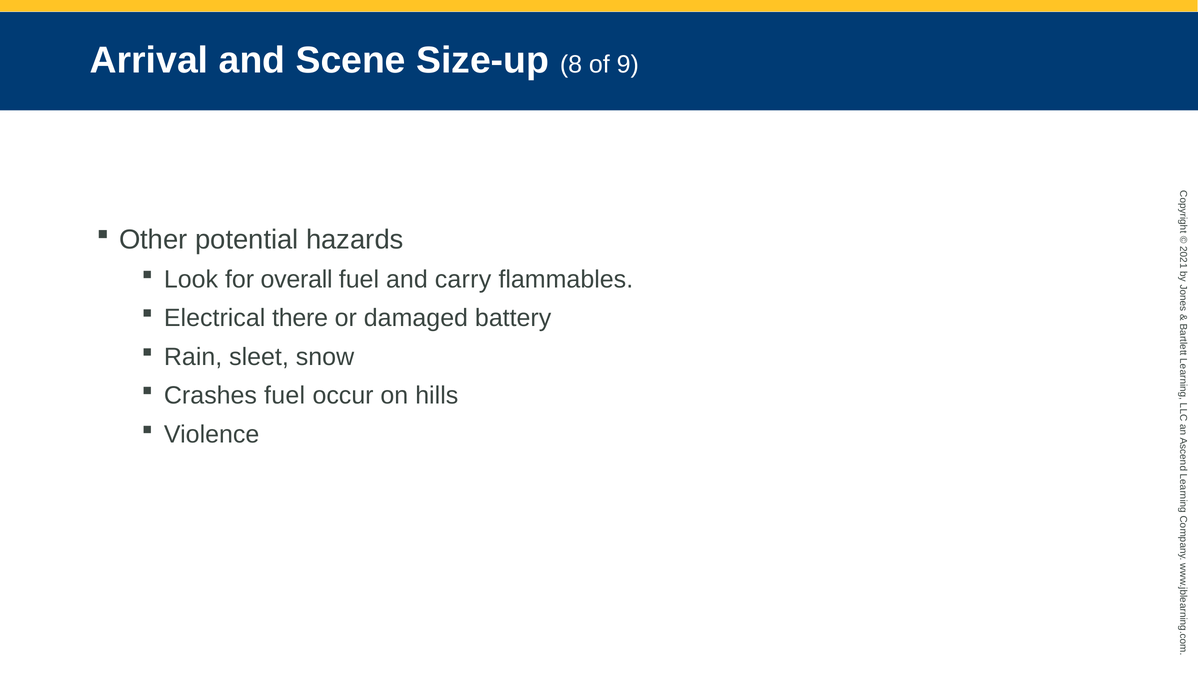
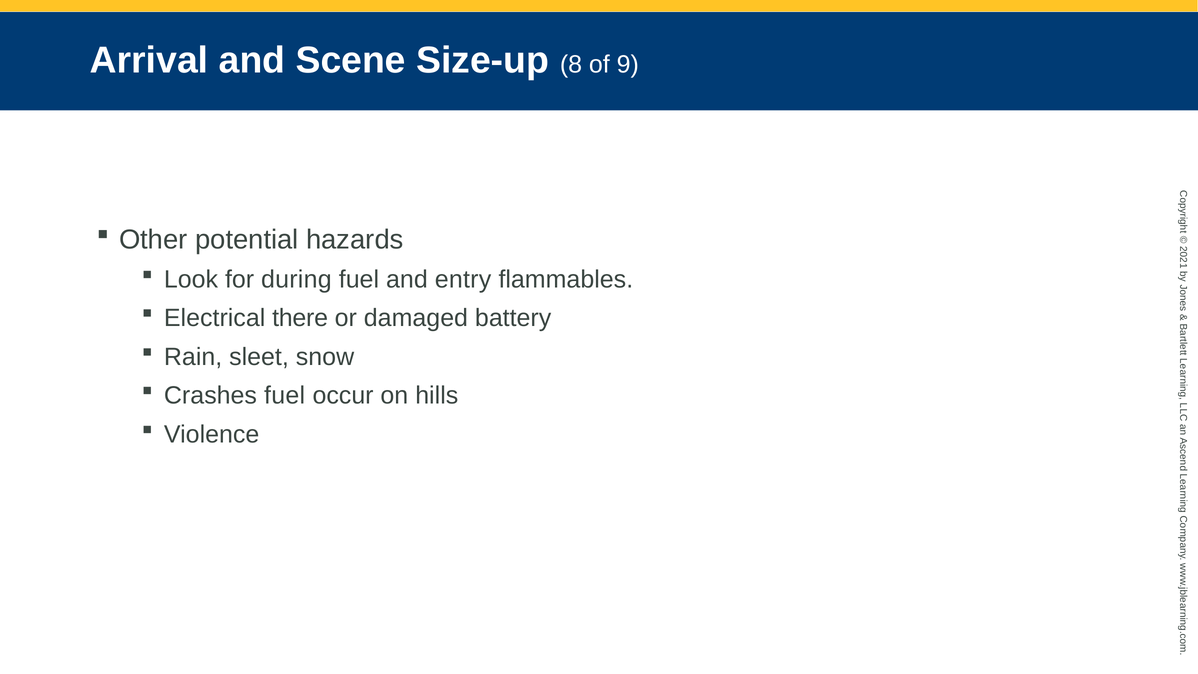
overall: overall -> during
carry: carry -> entry
